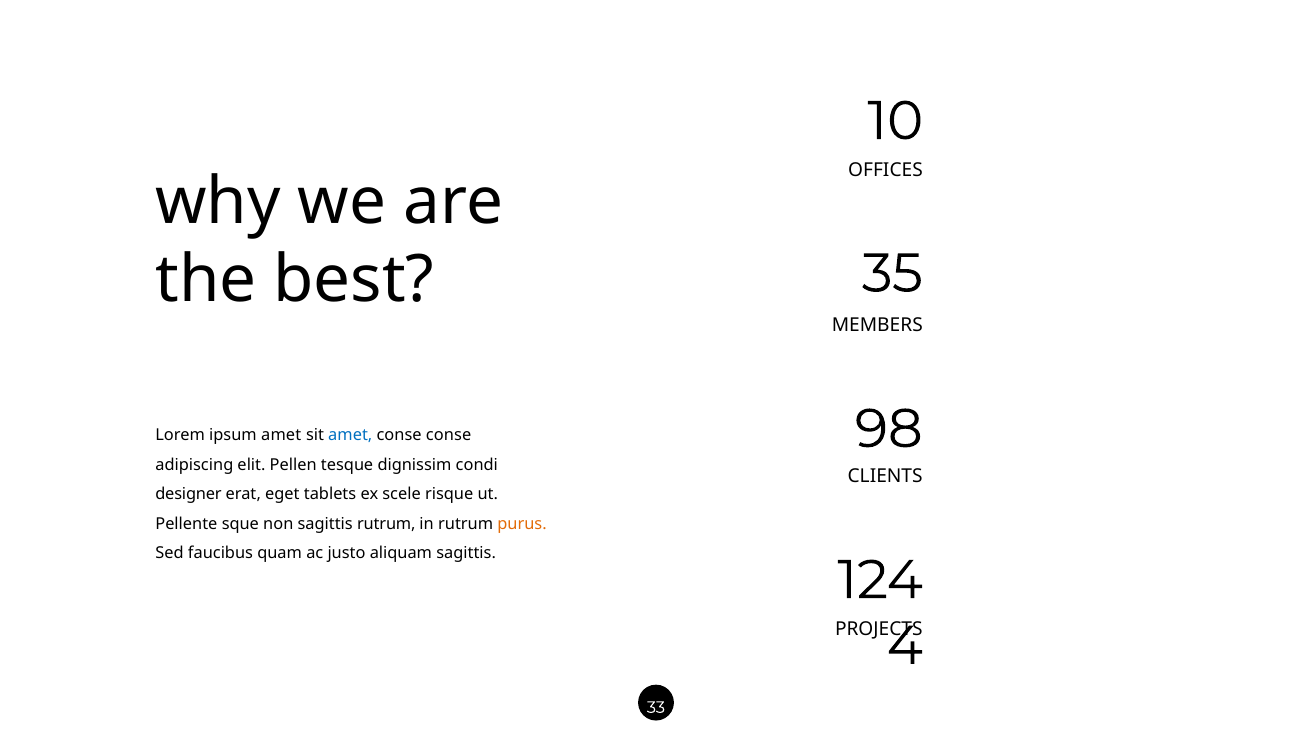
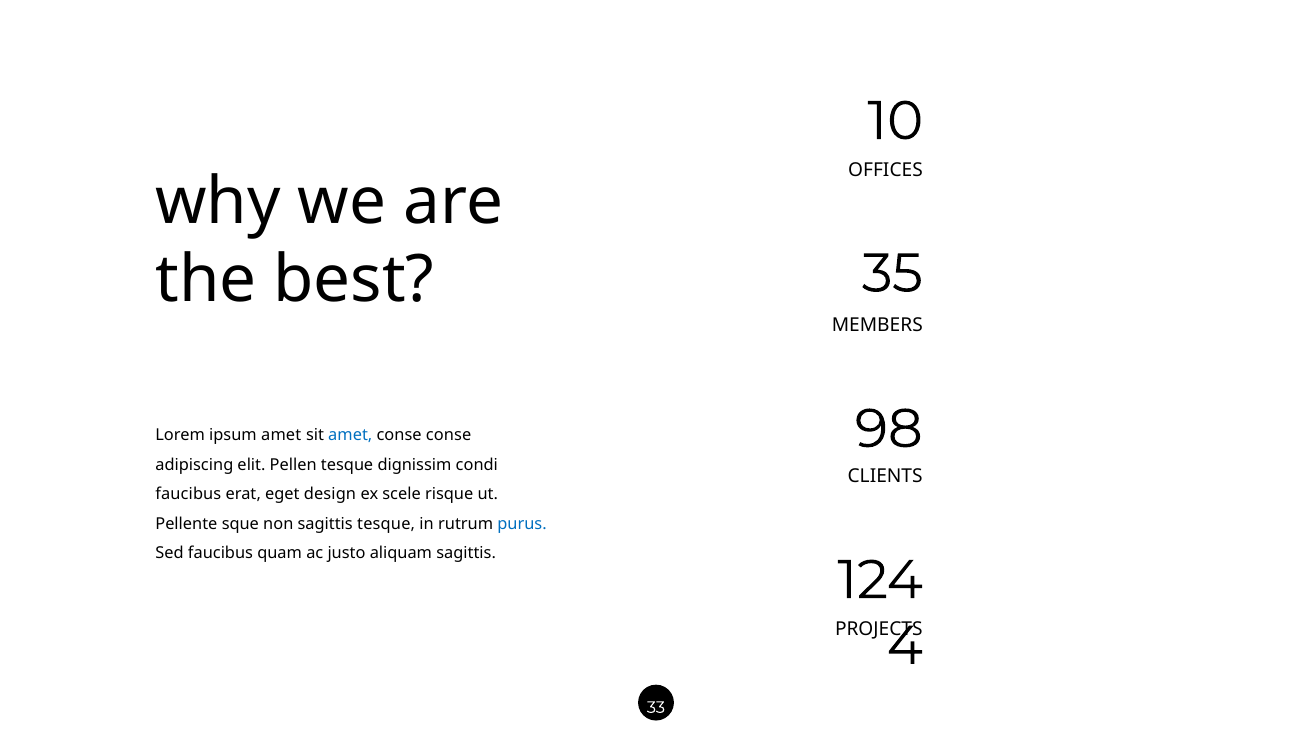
designer at (189, 494): designer -> faucibus
tablets: tablets -> design
sagittis rutrum: rutrum -> tesque
purus colour: orange -> blue
